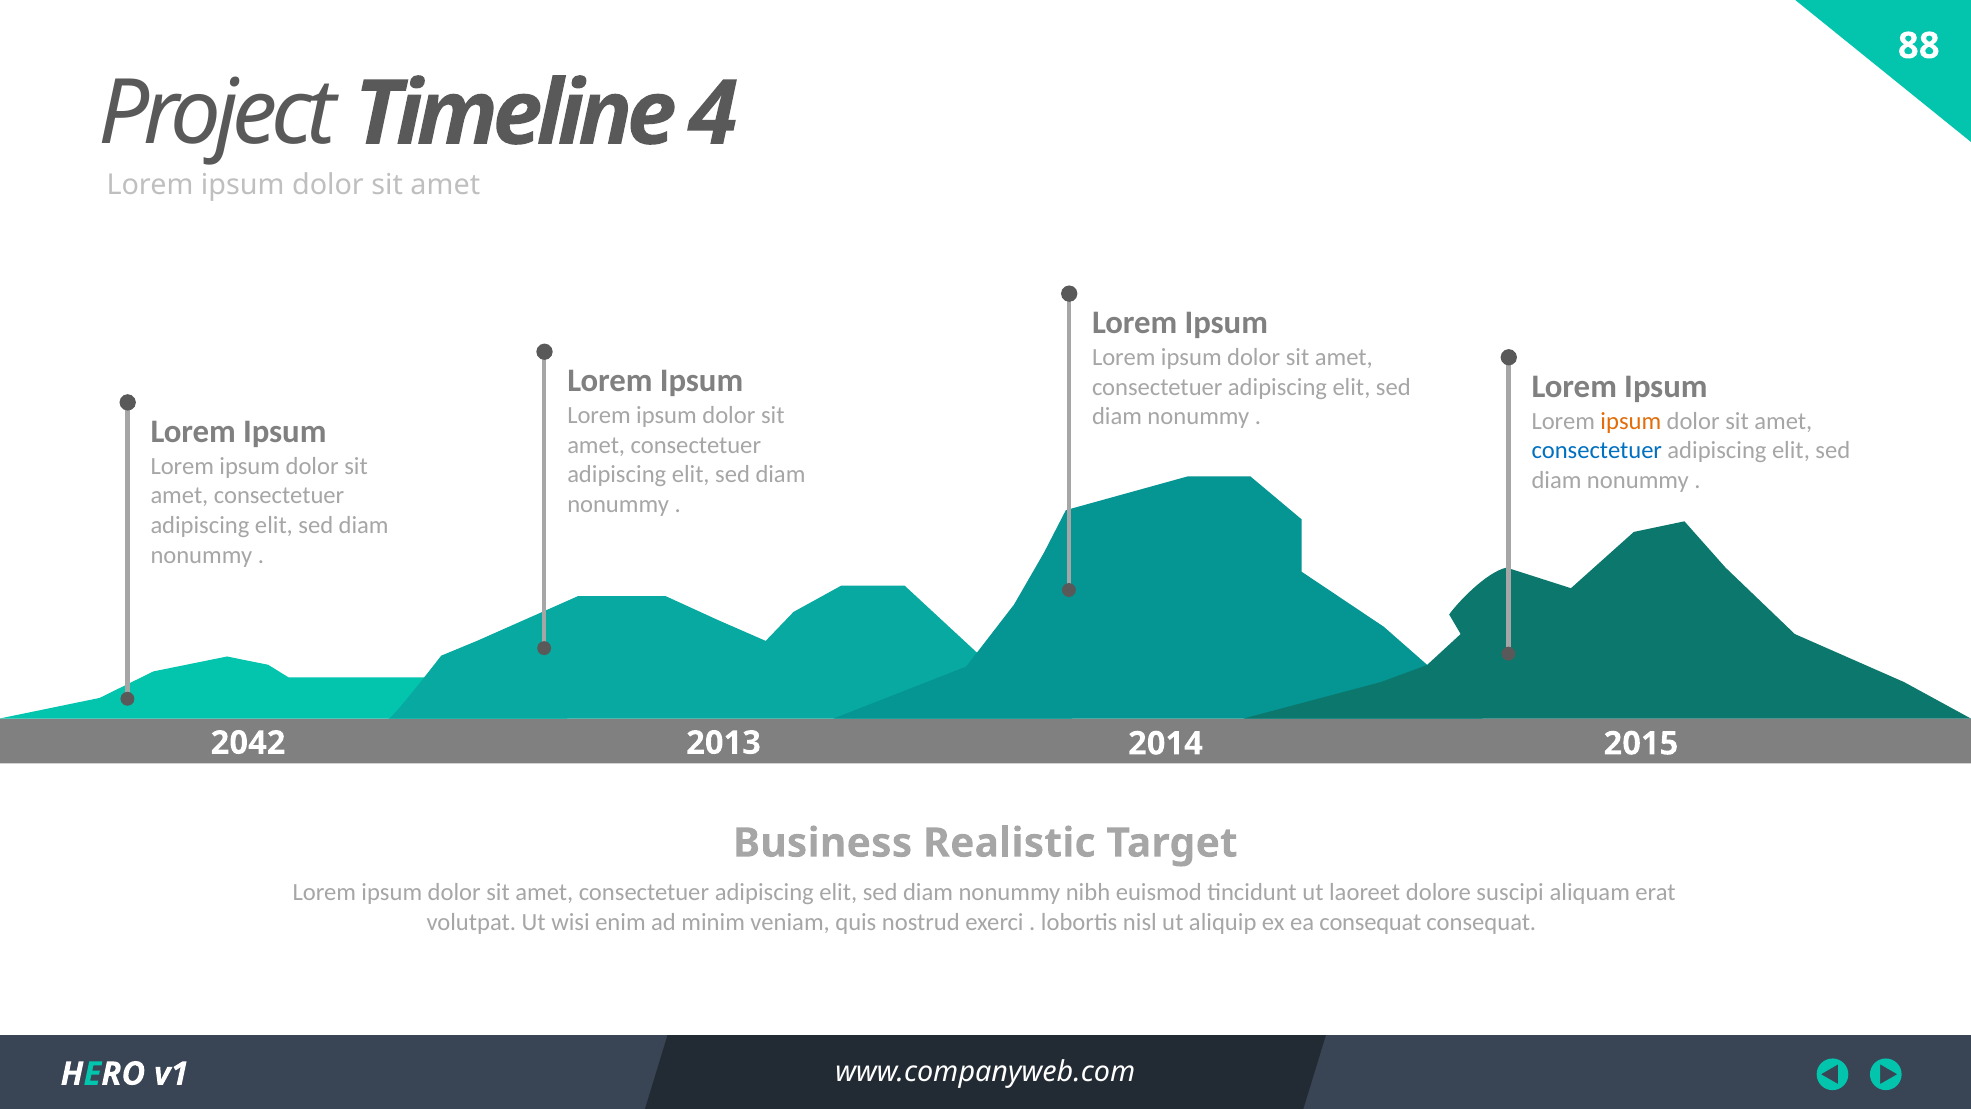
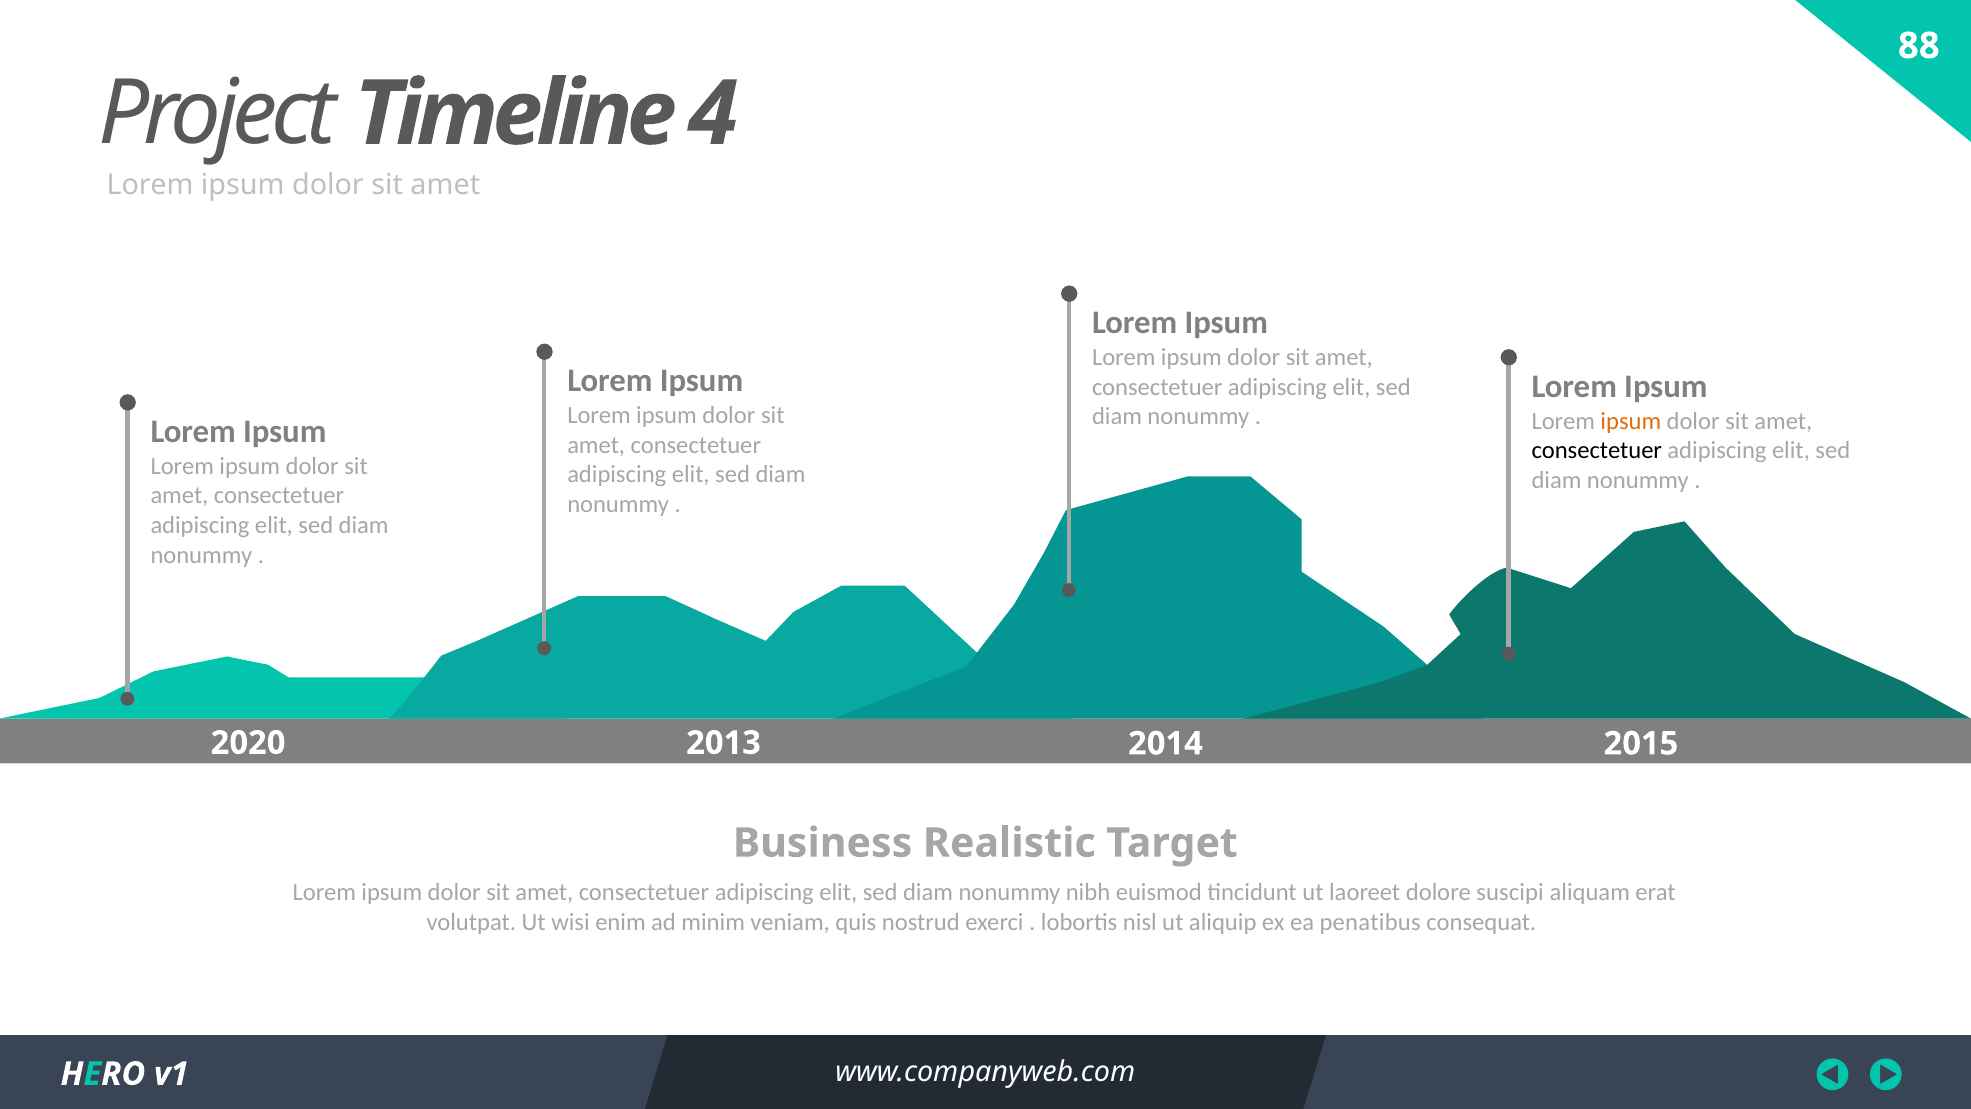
consectetuer at (1597, 450) colour: blue -> black
2042: 2042 -> 2020
ea consequat: consequat -> penatibus
